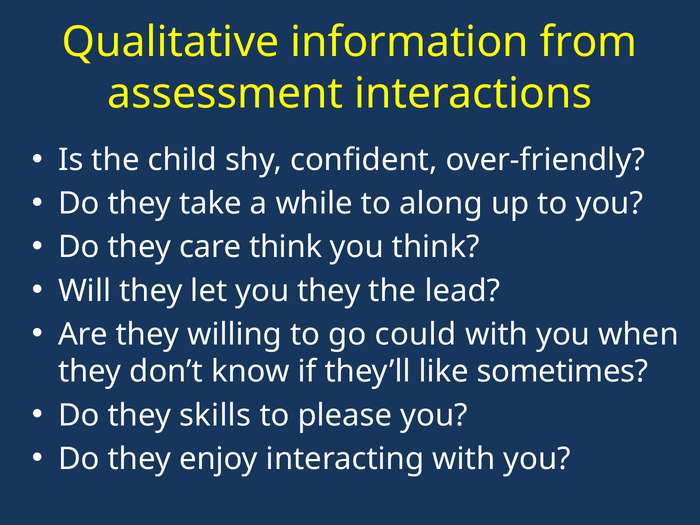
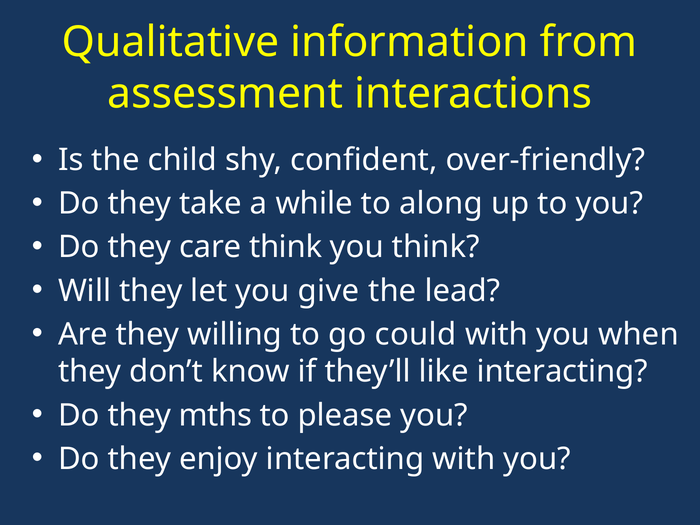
you they: they -> give
like sometimes: sometimes -> interacting
skills: skills -> mths
